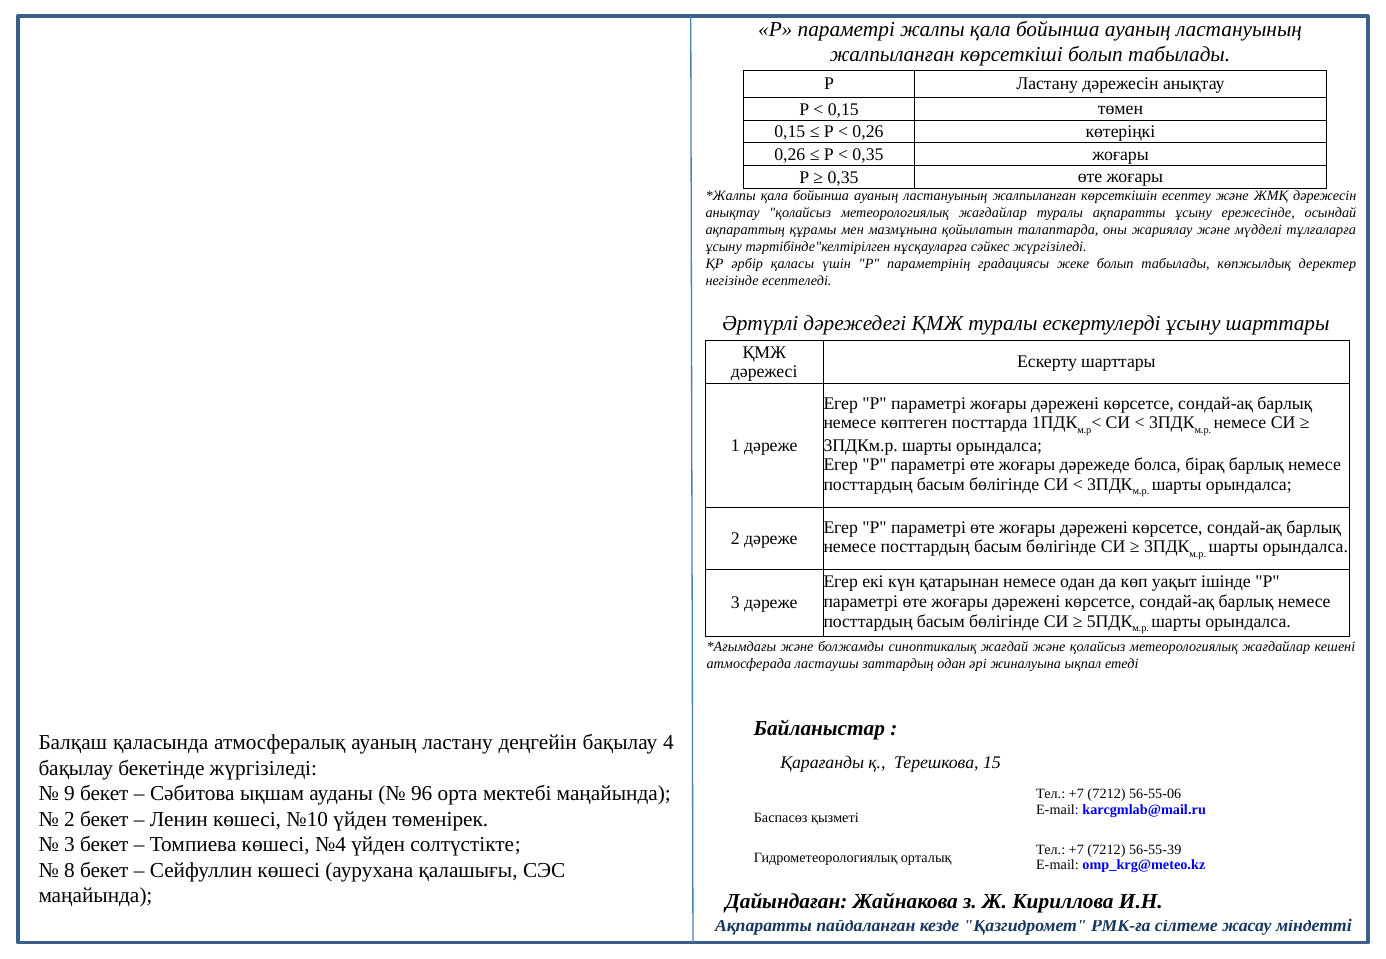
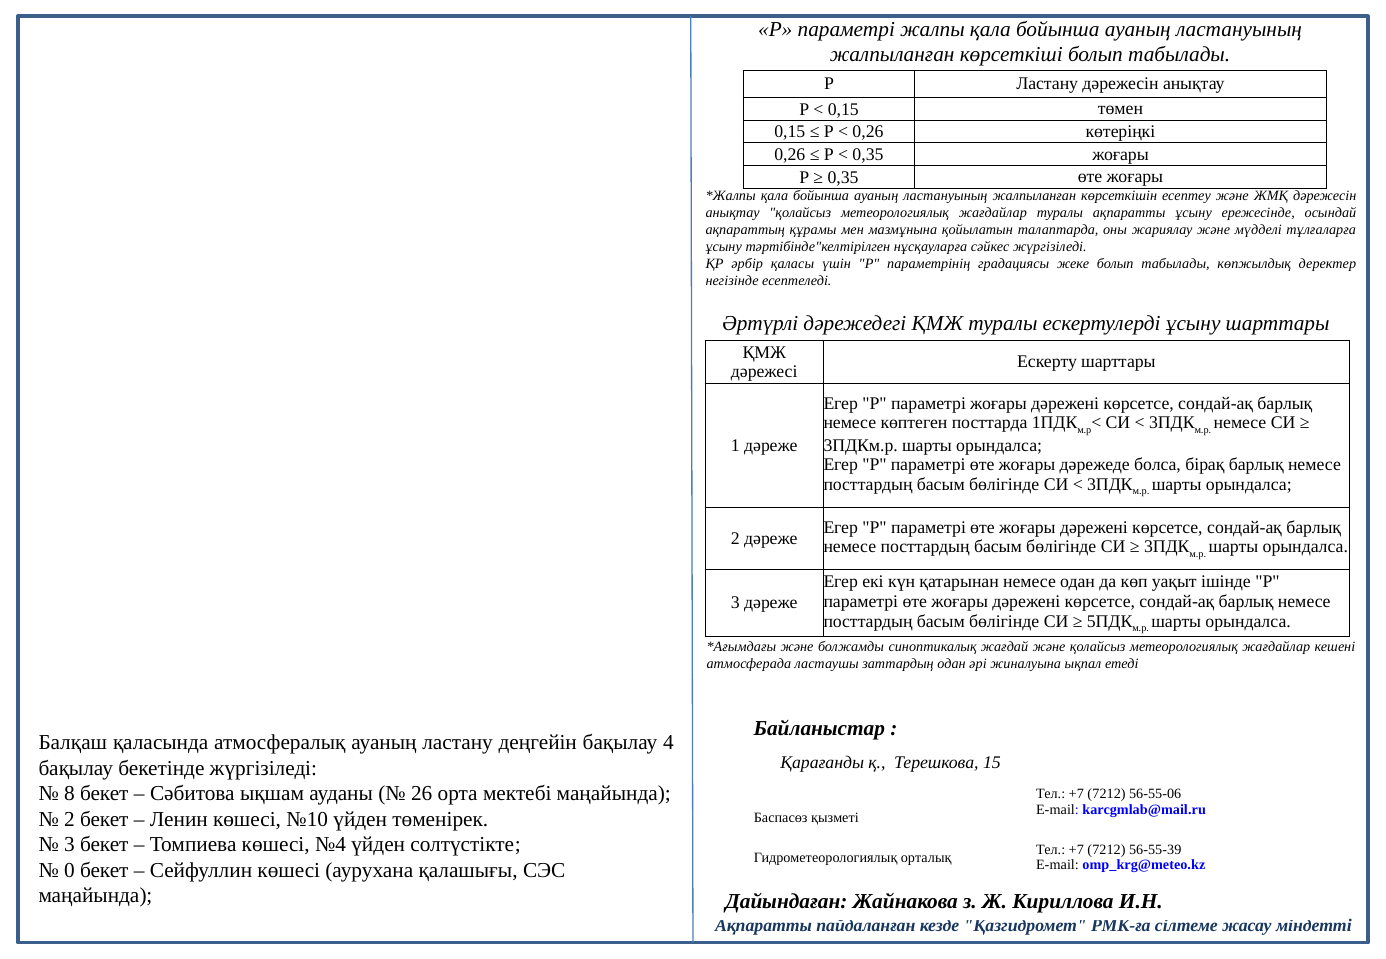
9: 9 -> 8
96: 96 -> 26
8: 8 -> 0
